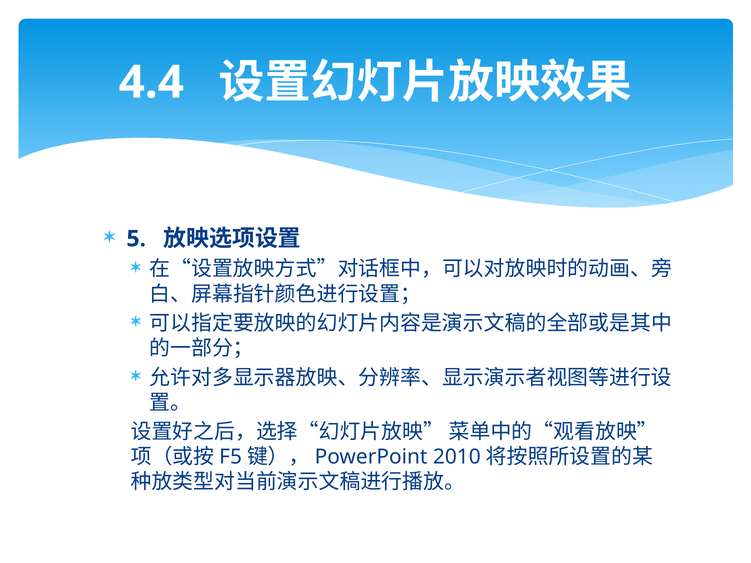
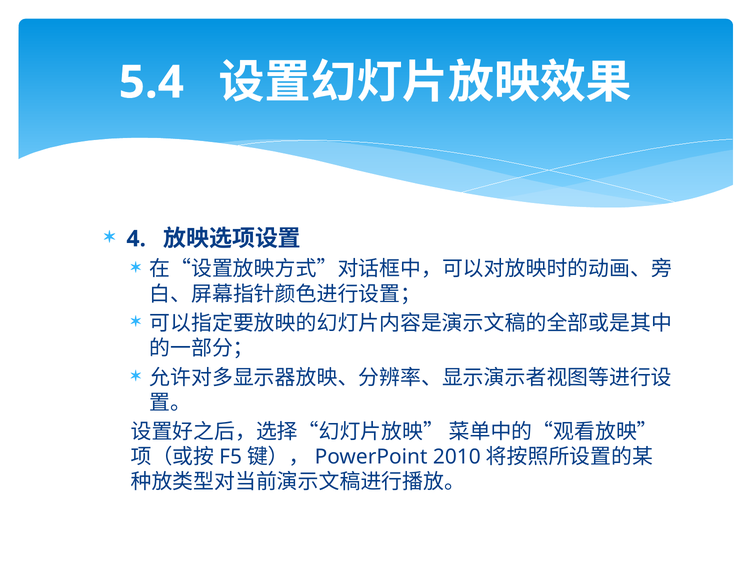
4.4: 4.4 -> 5.4
5: 5 -> 4
